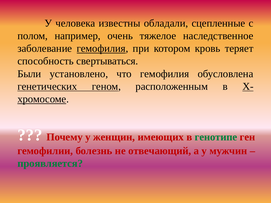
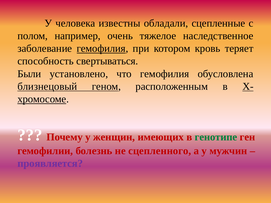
генетических: генетических -> близнецовый
отвечающий: отвечающий -> сцепленного
проявляется colour: green -> purple
